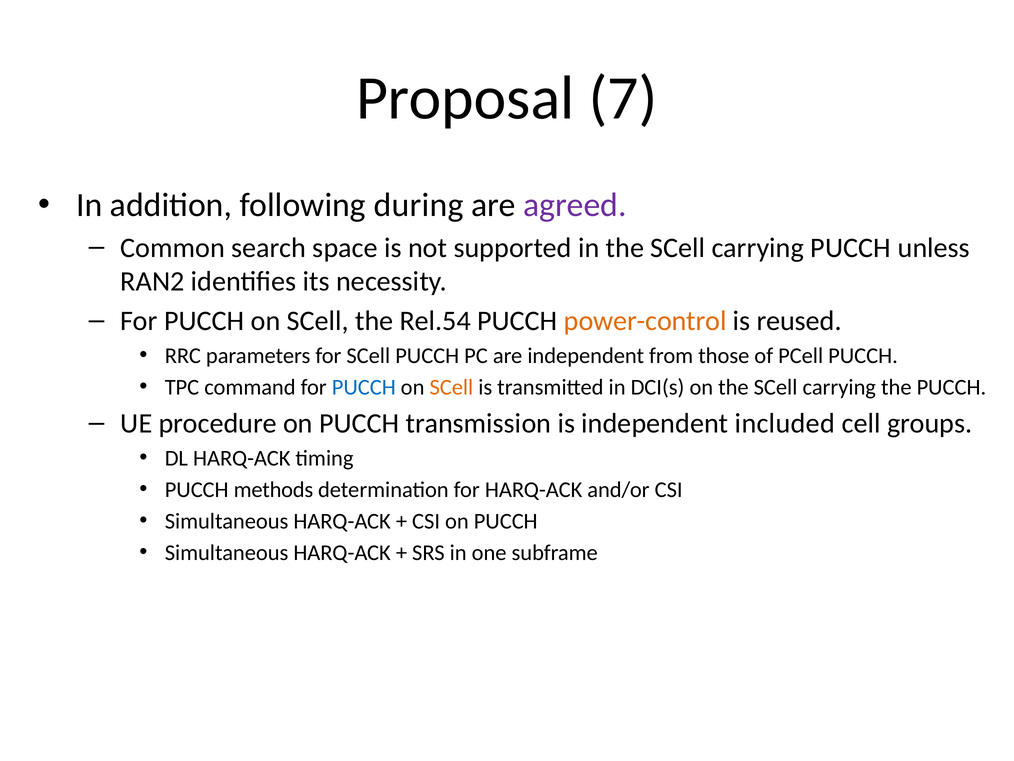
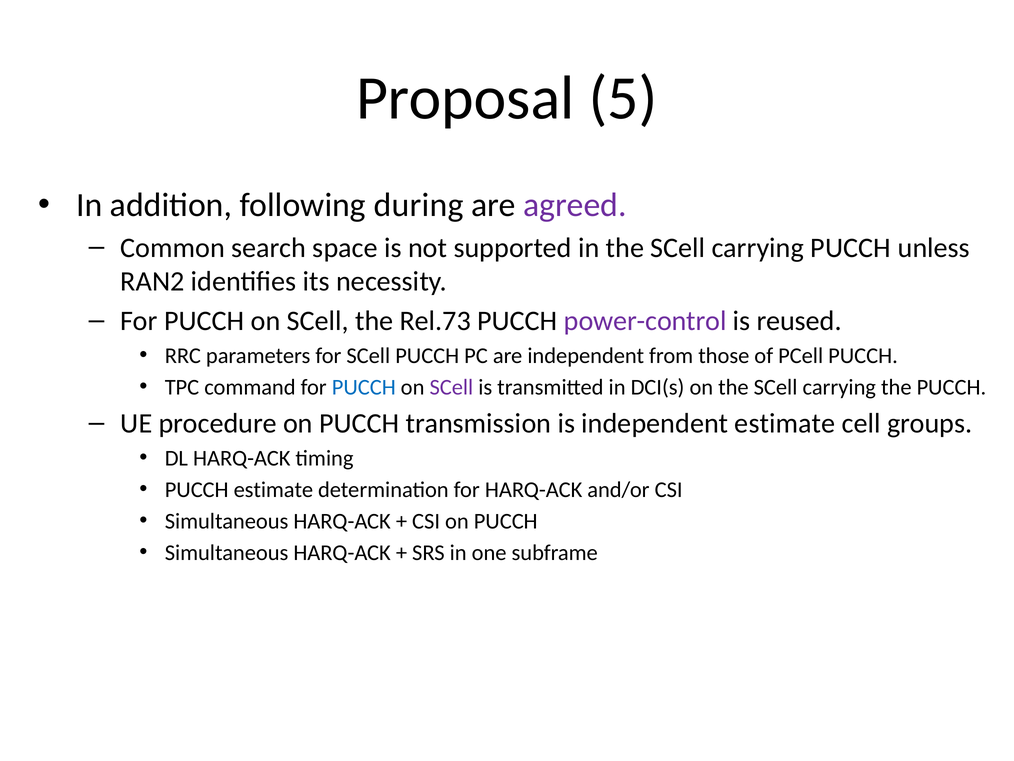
7: 7 -> 5
Rel.54: Rel.54 -> Rel.73
power-control colour: orange -> purple
SCell at (451, 387) colour: orange -> purple
independent included: included -> estimate
PUCCH methods: methods -> estimate
